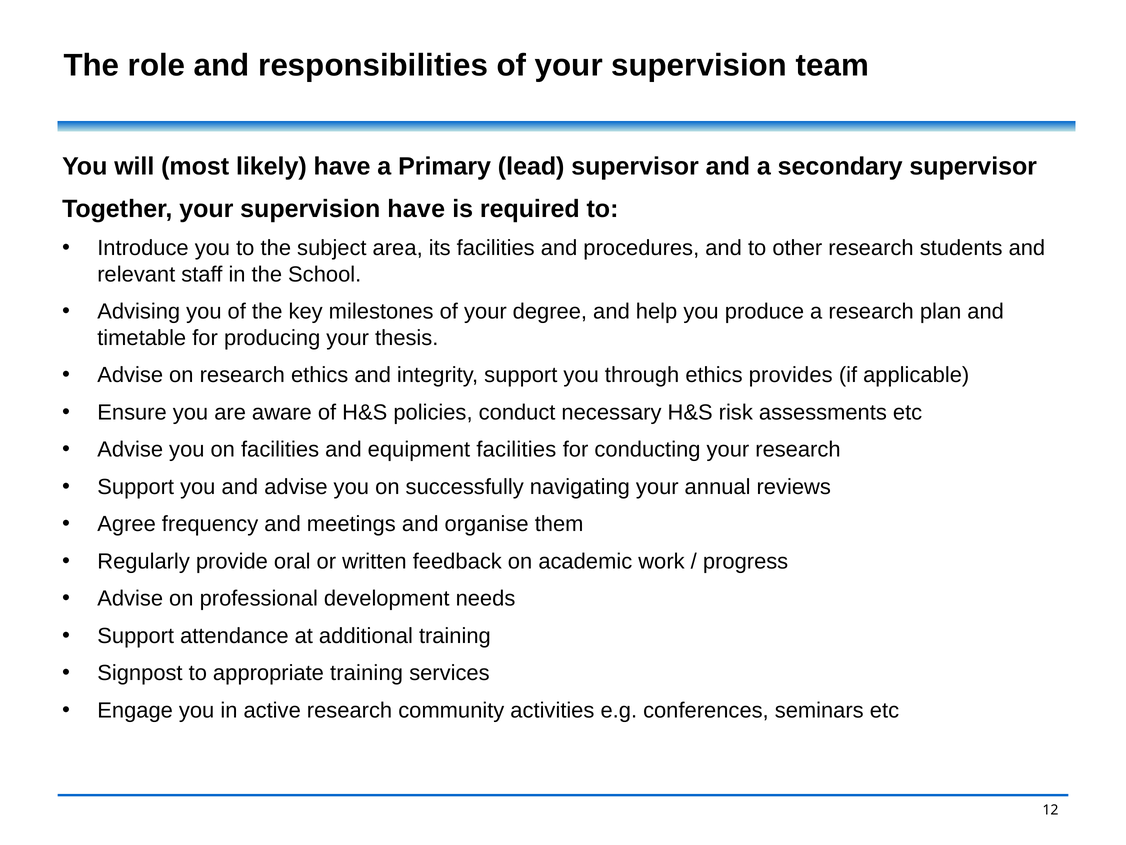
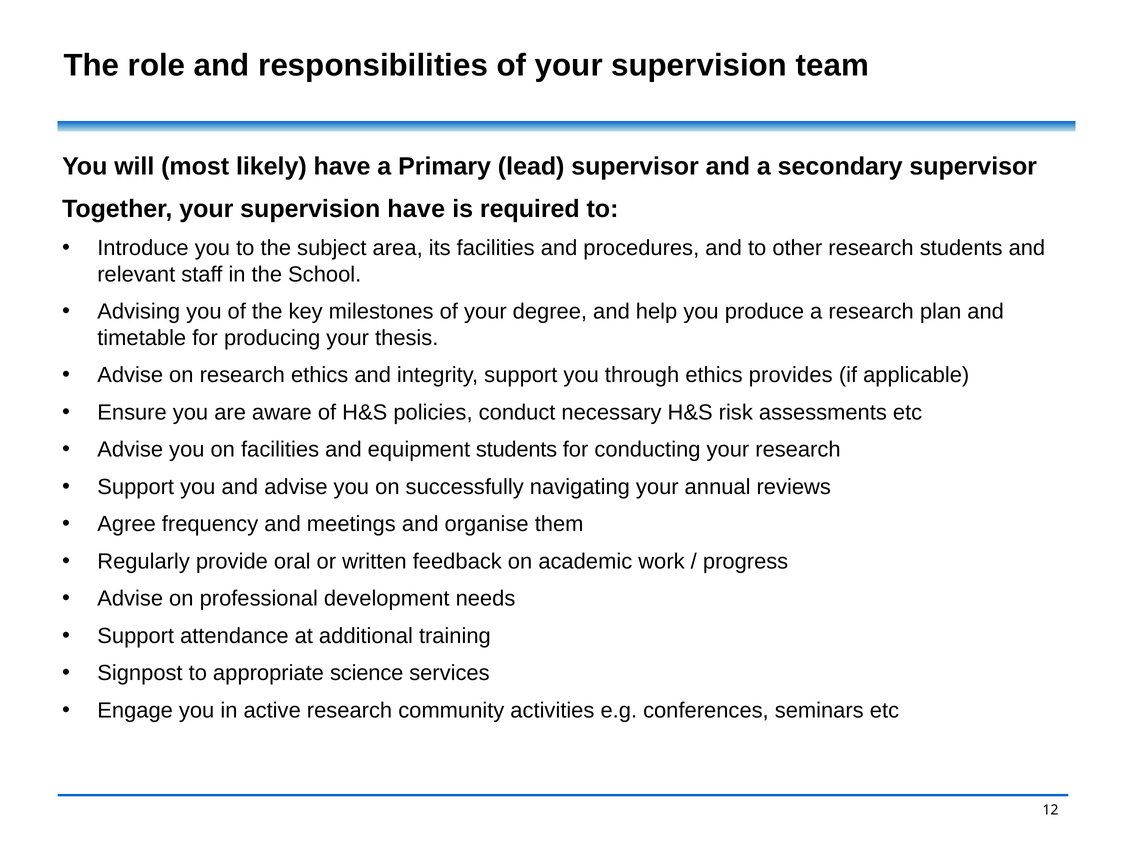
equipment facilities: facilities -> students
appropriate training: training -> science
